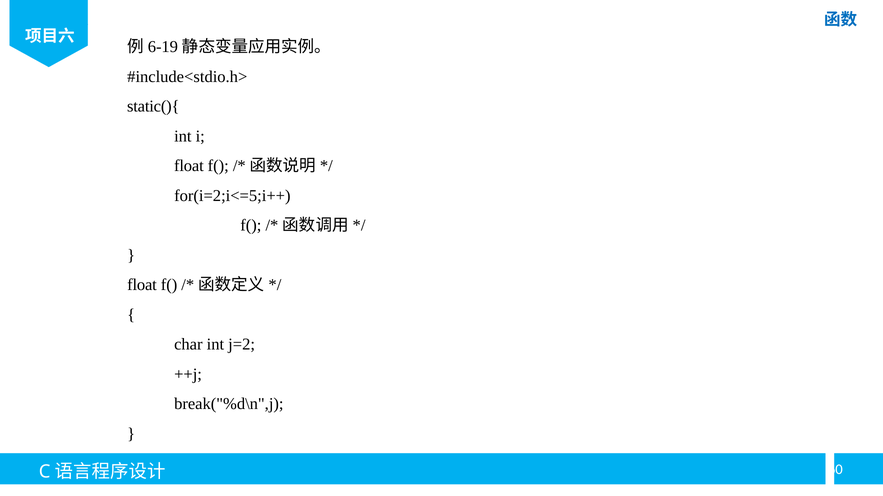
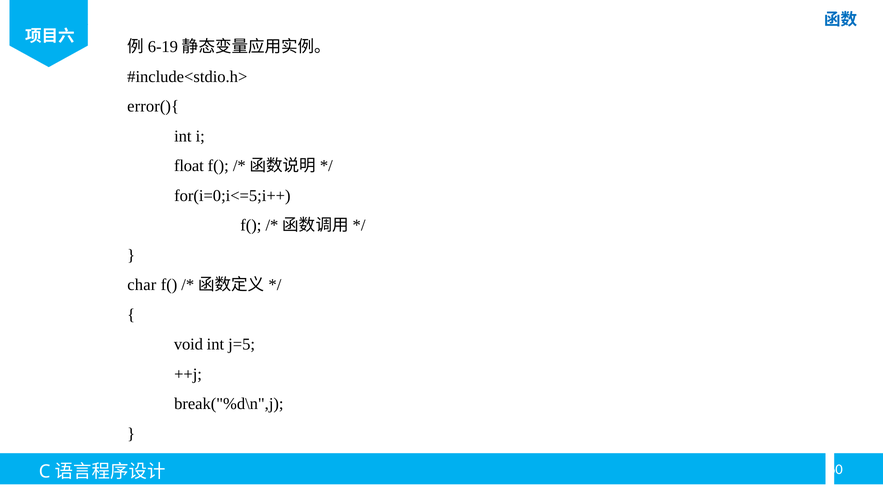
static(){: static(){ -> error(){
for(i=2;i<=5;i++: for(i=2;i<=5;i++ -> for(i=0;i<=5;i++
float at (142, 285): float -> char
char: char -> void
j=2: j=2 -> j=5
